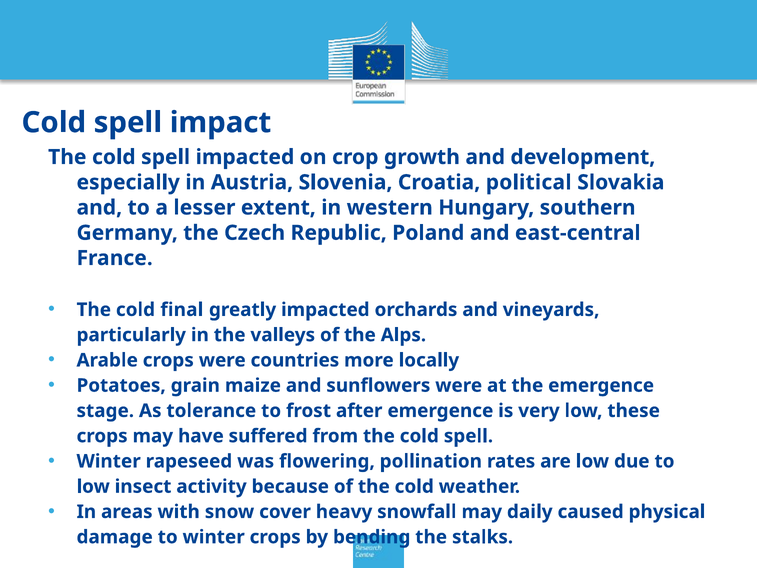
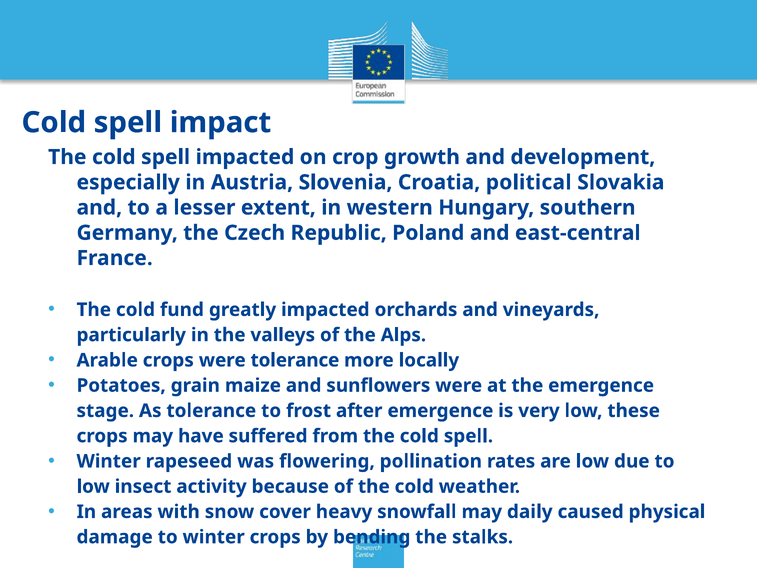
final: final -> fund
were countries: countries -> tolerance
